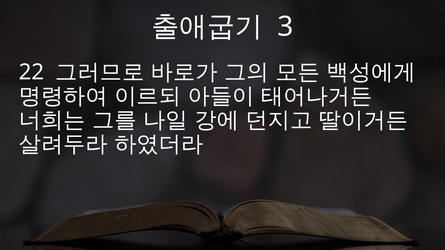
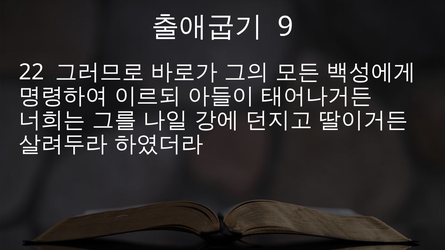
3: 3 -> 9
